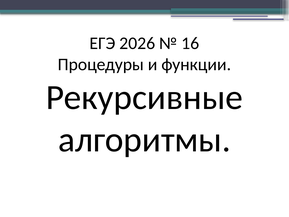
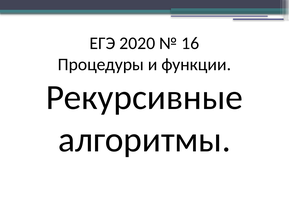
2026: 2026 -> 2020
